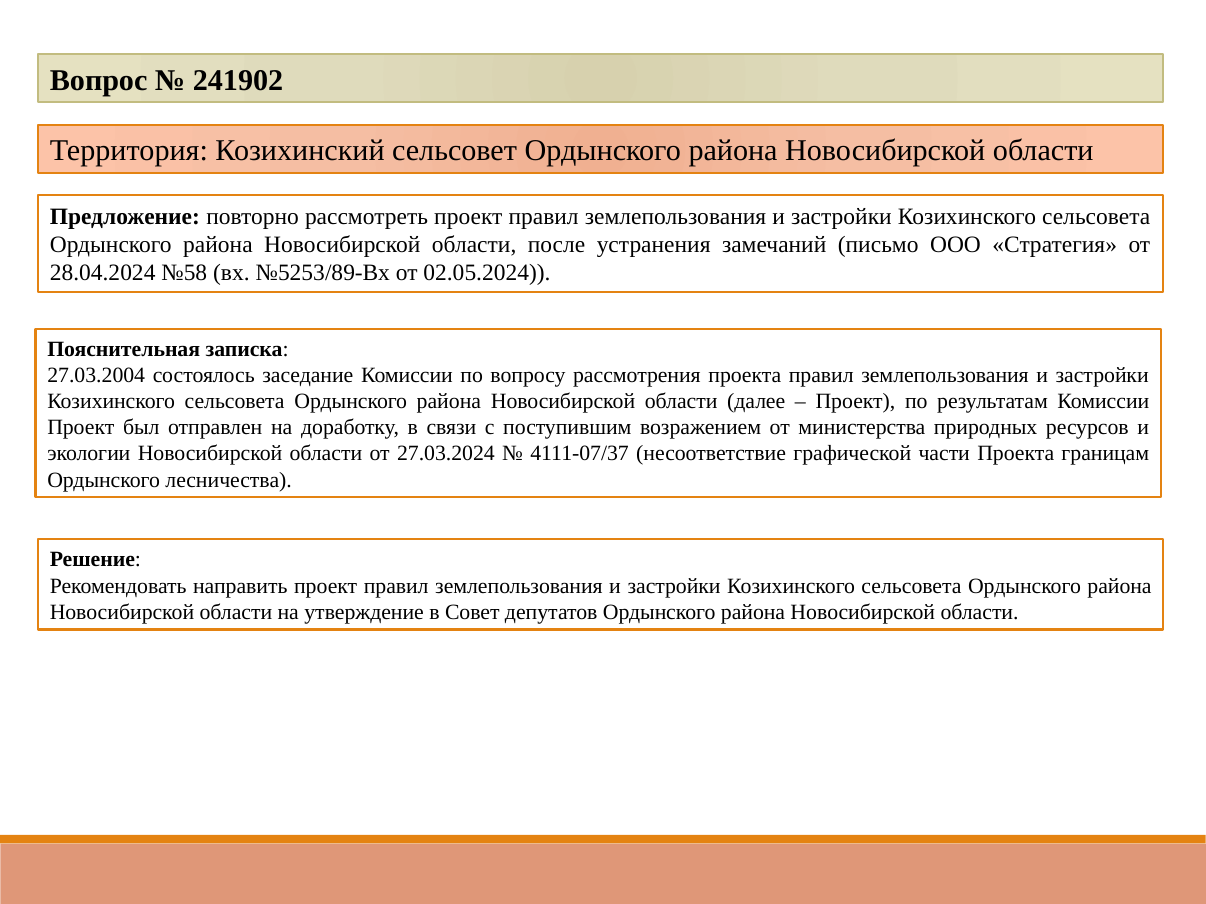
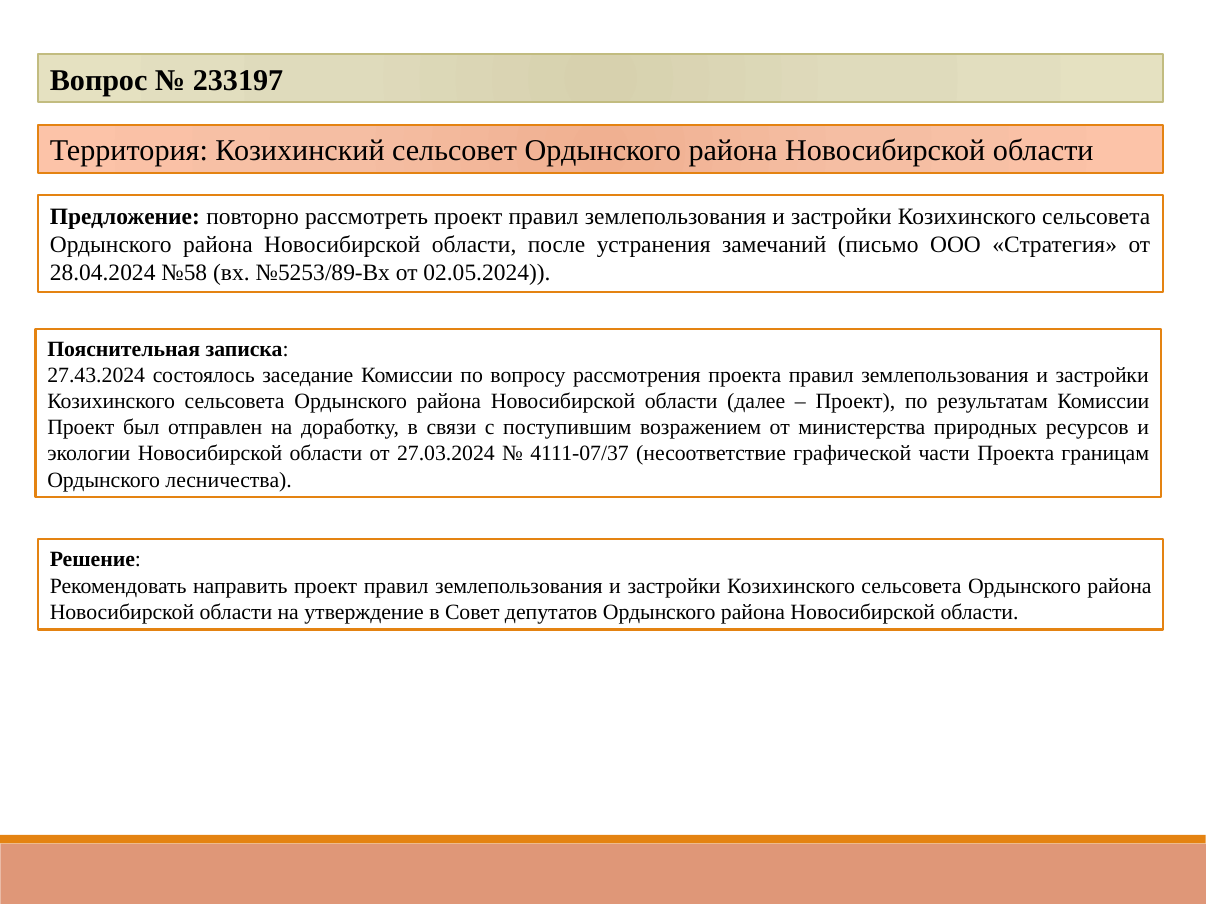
241902: 241902 -> 233197
27.03.2004: 27.03.2004 -> 27.43.2024
